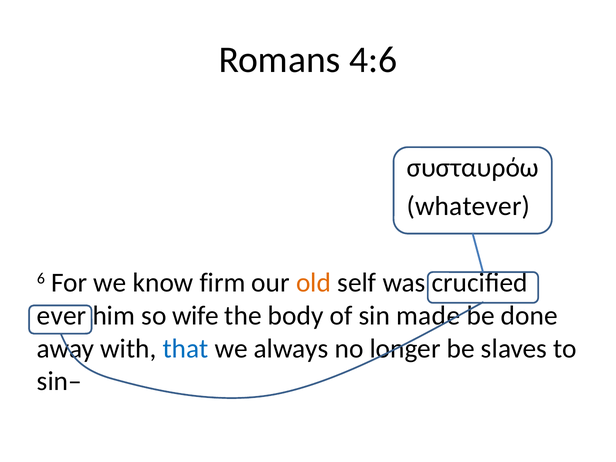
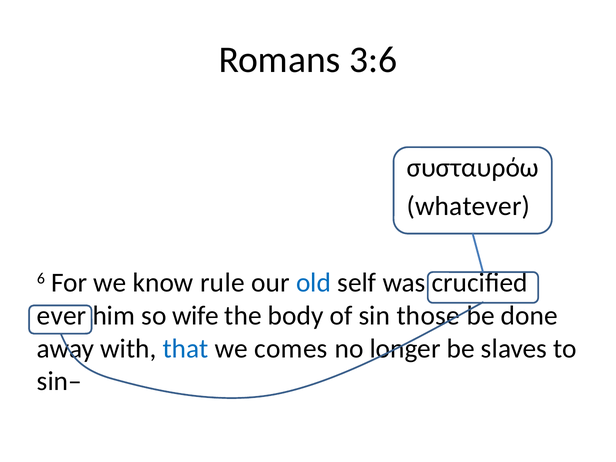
4:6: 4:6 -> 3:6
firm: firm -> rule
old colour: orange -> blue
made: made -> those
always: always -> comes
